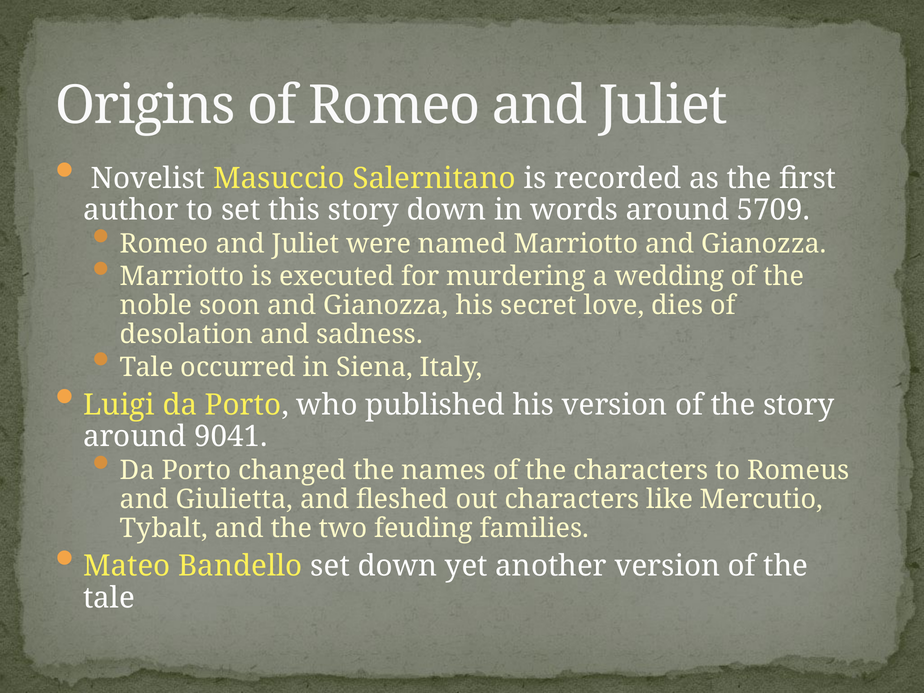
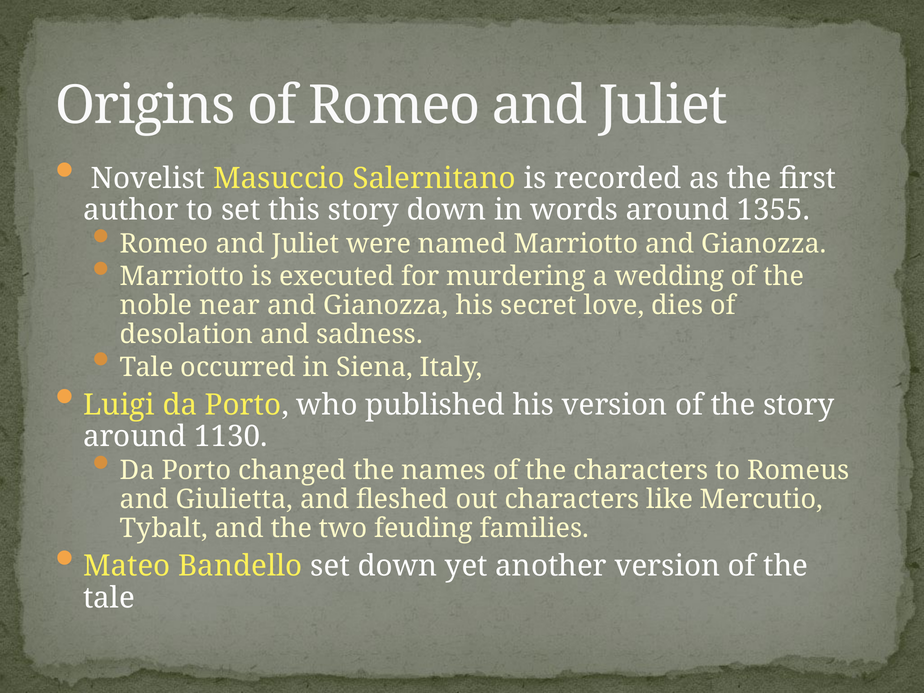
5709: 5709 -> 1355
soon: soon -> near
9041: 9041 -> 1130
